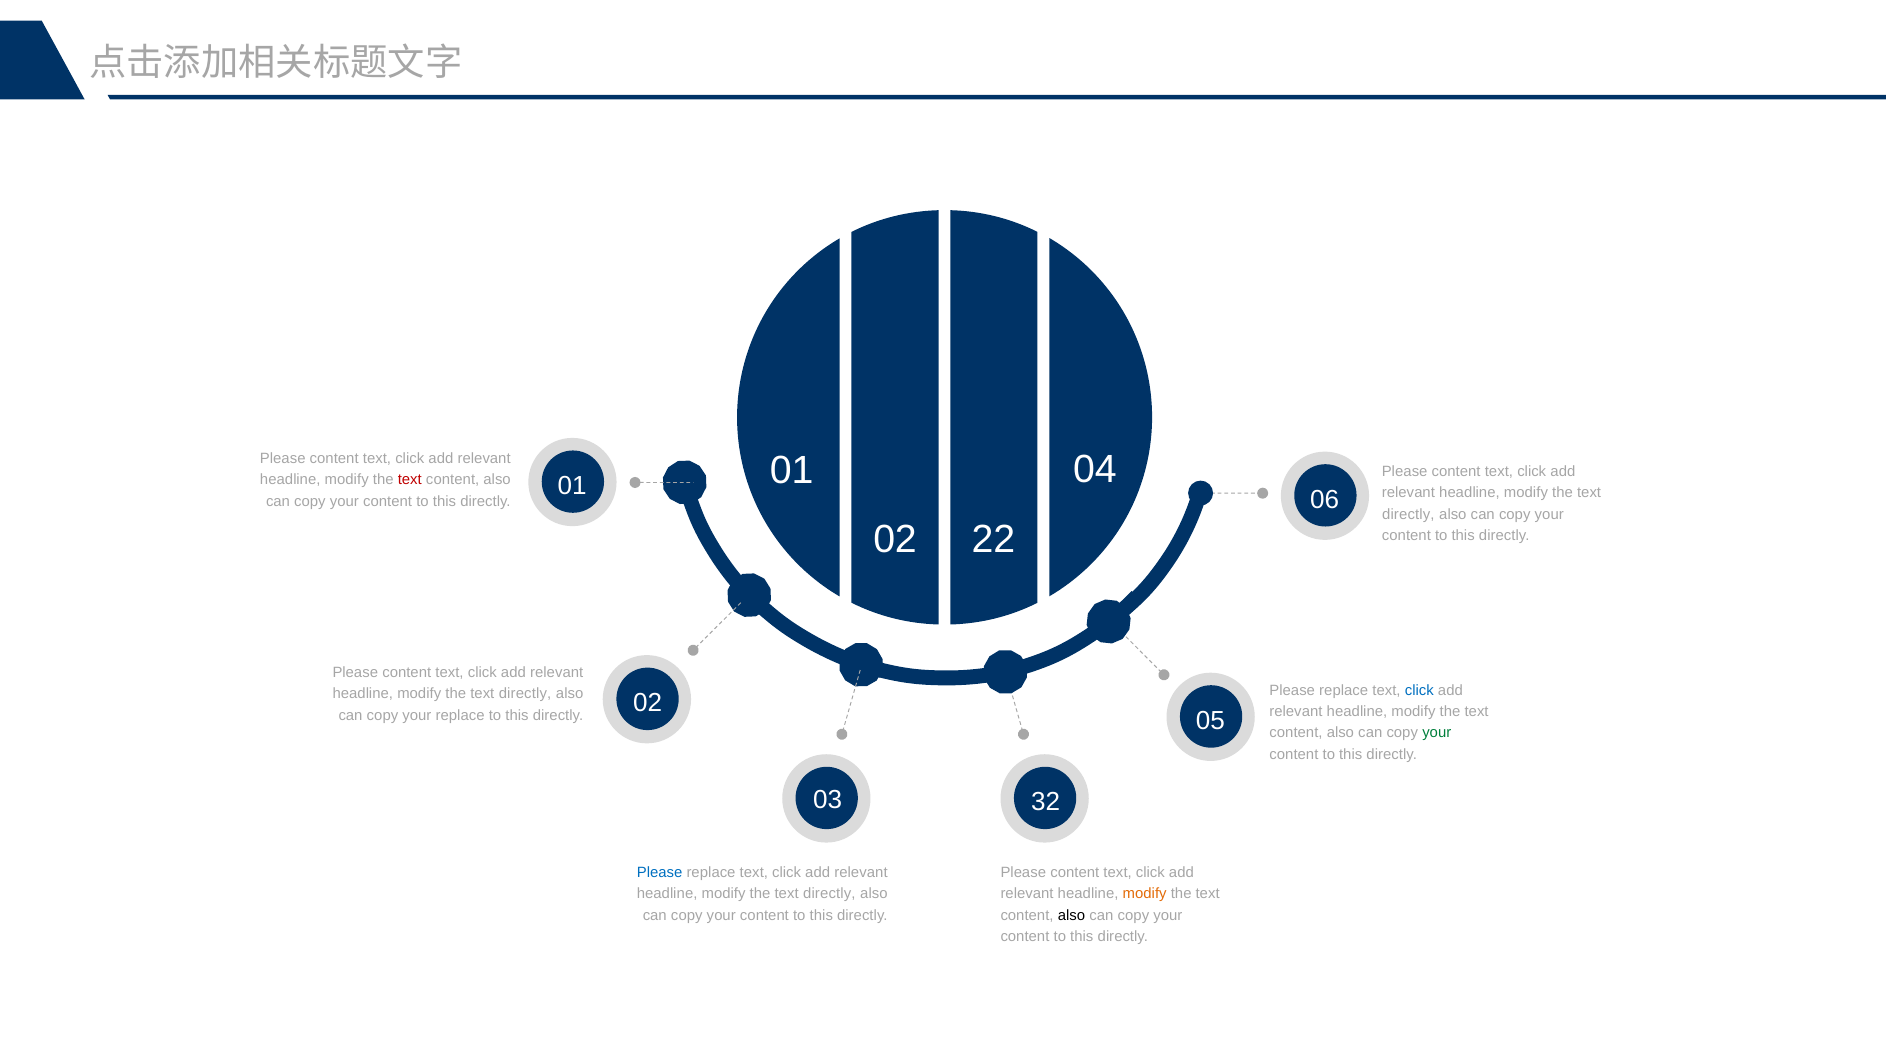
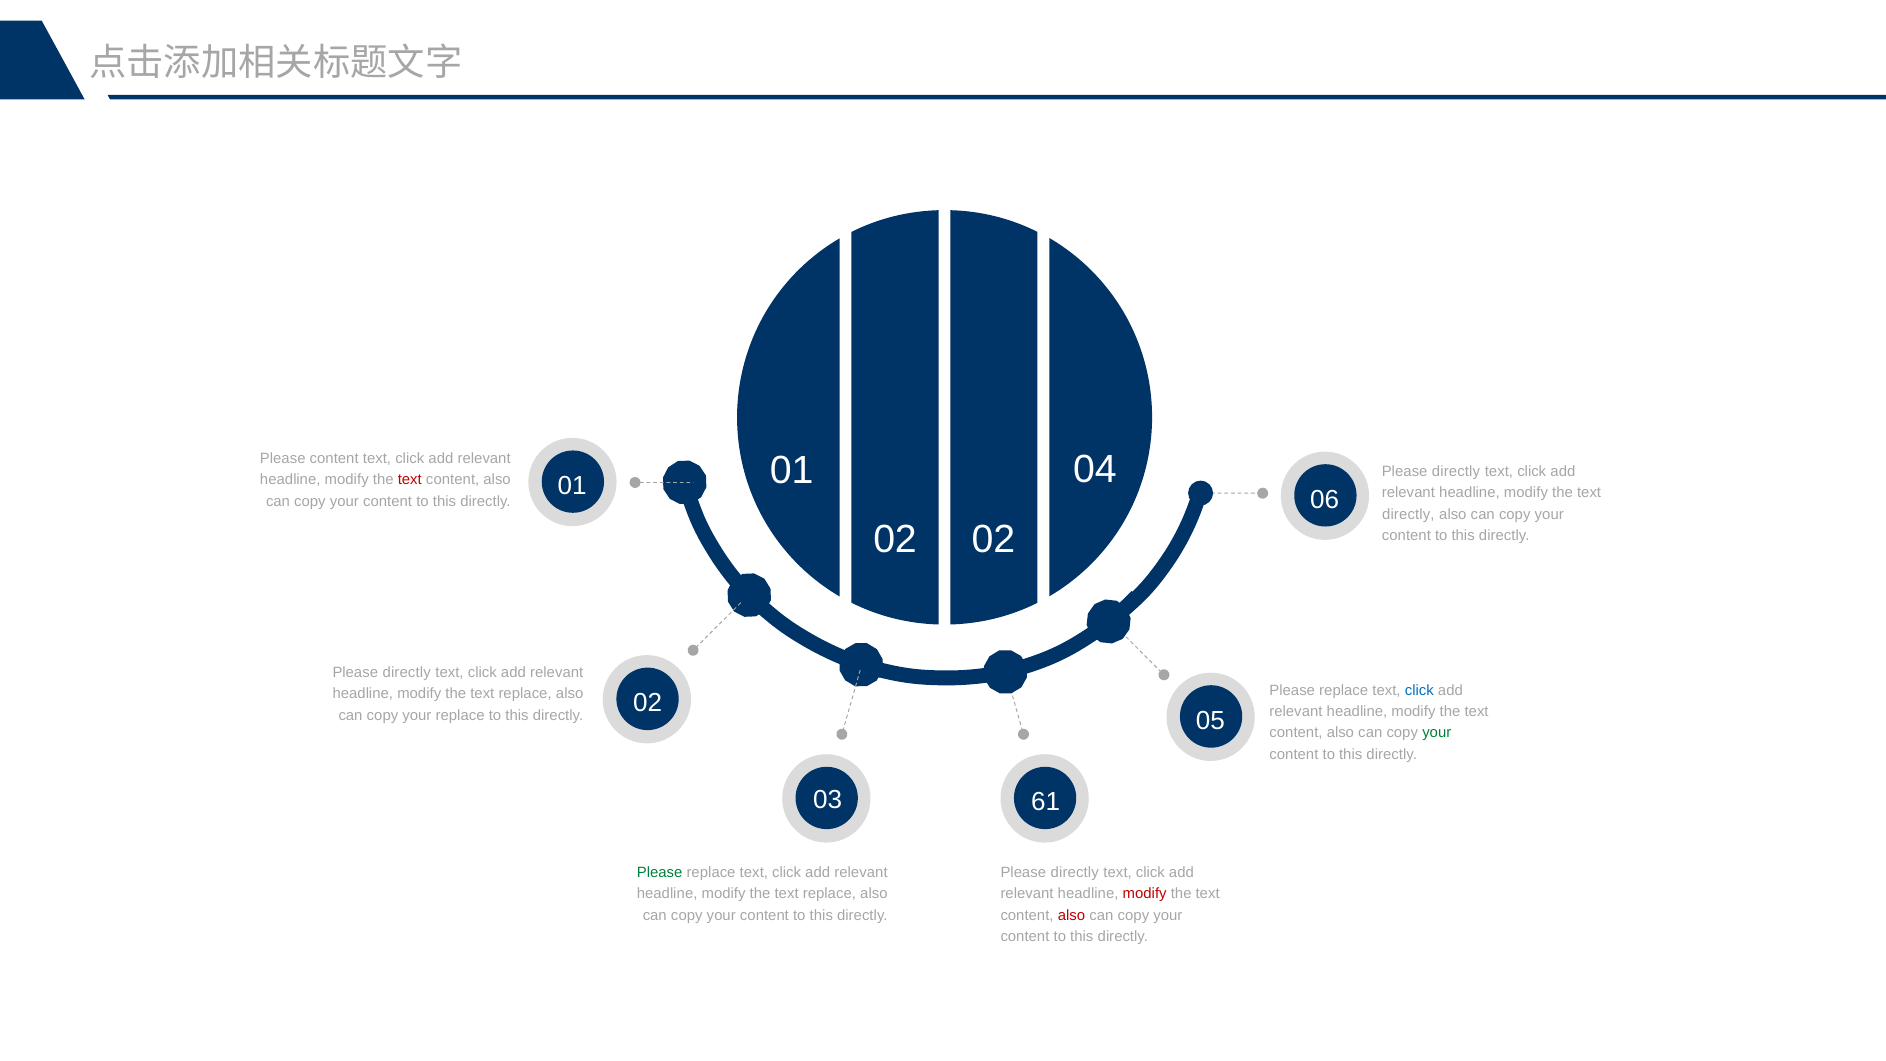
content at (1456, 471): content -> directly
02 22: 22 -> 02
content at (407, 672): content -> directly
directly at (525, 694): directly -> replace
32: 32 -> 61
Please at (660, 872) colour: blue -> green
content at (1075, 872): content -> directly
directly at (829, 894): directly -> replace
modify at (1145, 894) colour: orange -> red
also at (1072, 915) colour: black -> red
